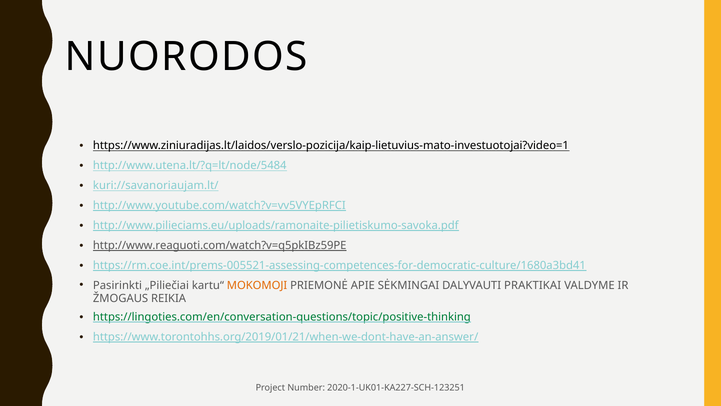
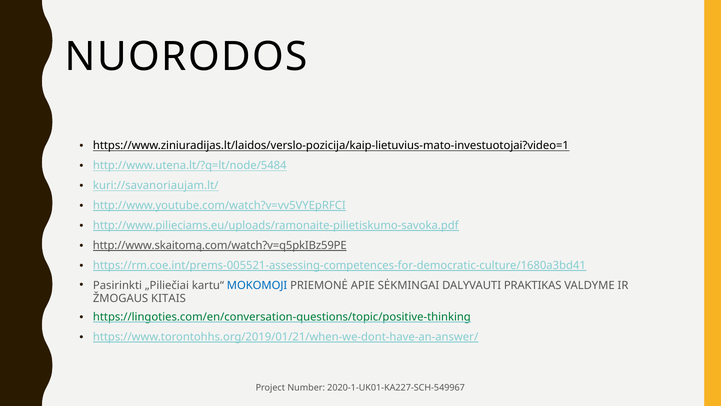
http://www.reaguoti.com/watch?v=q5pkIBz59PE: http://www.reaguoti.com/watch?v=q5pkIBz59PE -> http://www.skaitomą.com/watch?v=q5pkIBz59PE
MOKOMOJI colour: orange -> blue
PRAKTIKAI: PRAKTIKAI -> PRAKTIKAS
REIKIA: REIKIA -> KITAIS
2020-1-UK01-KA227-SCH-123251: 2020-1-UK01-KA227-SCH-123251 -> 2020-1-UK01-KA227-SCH-549967
